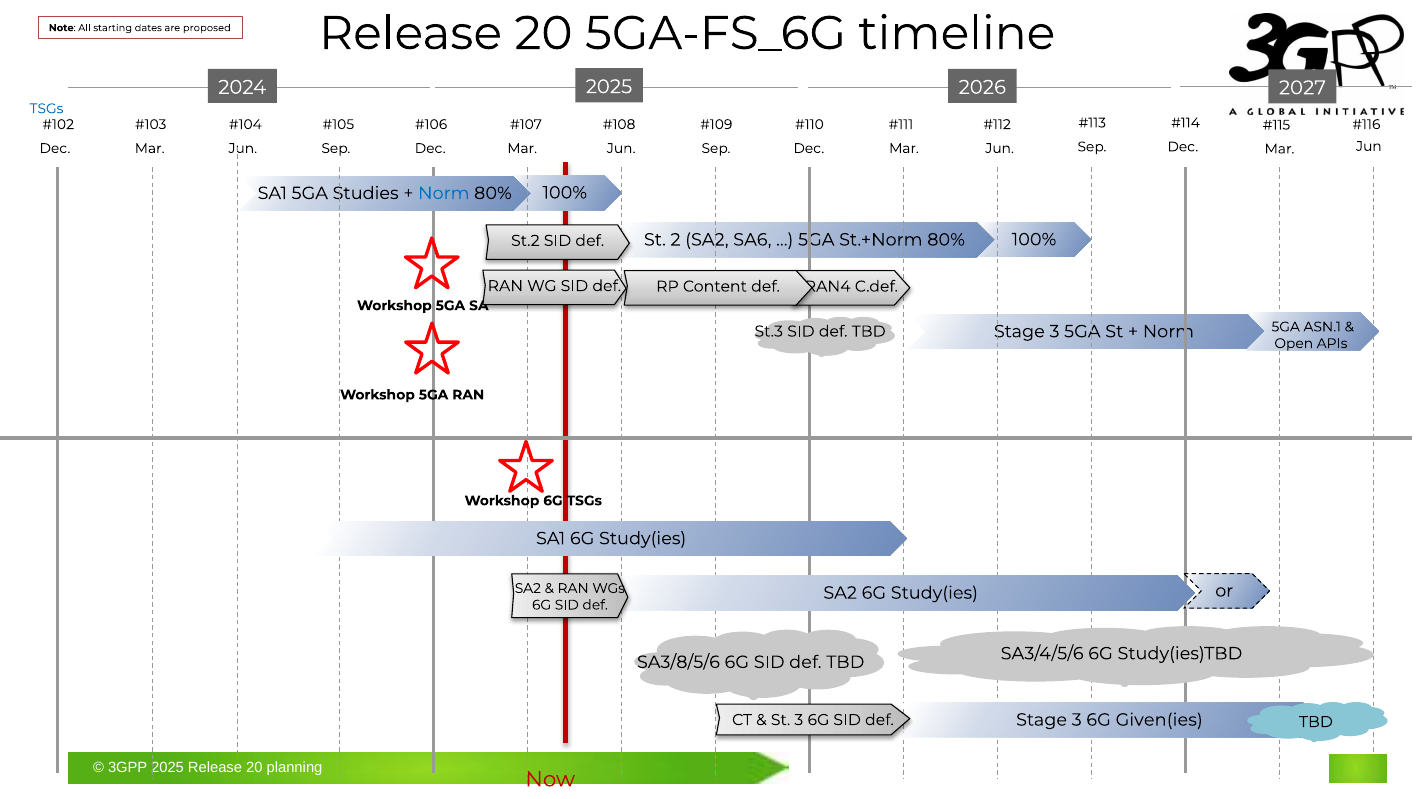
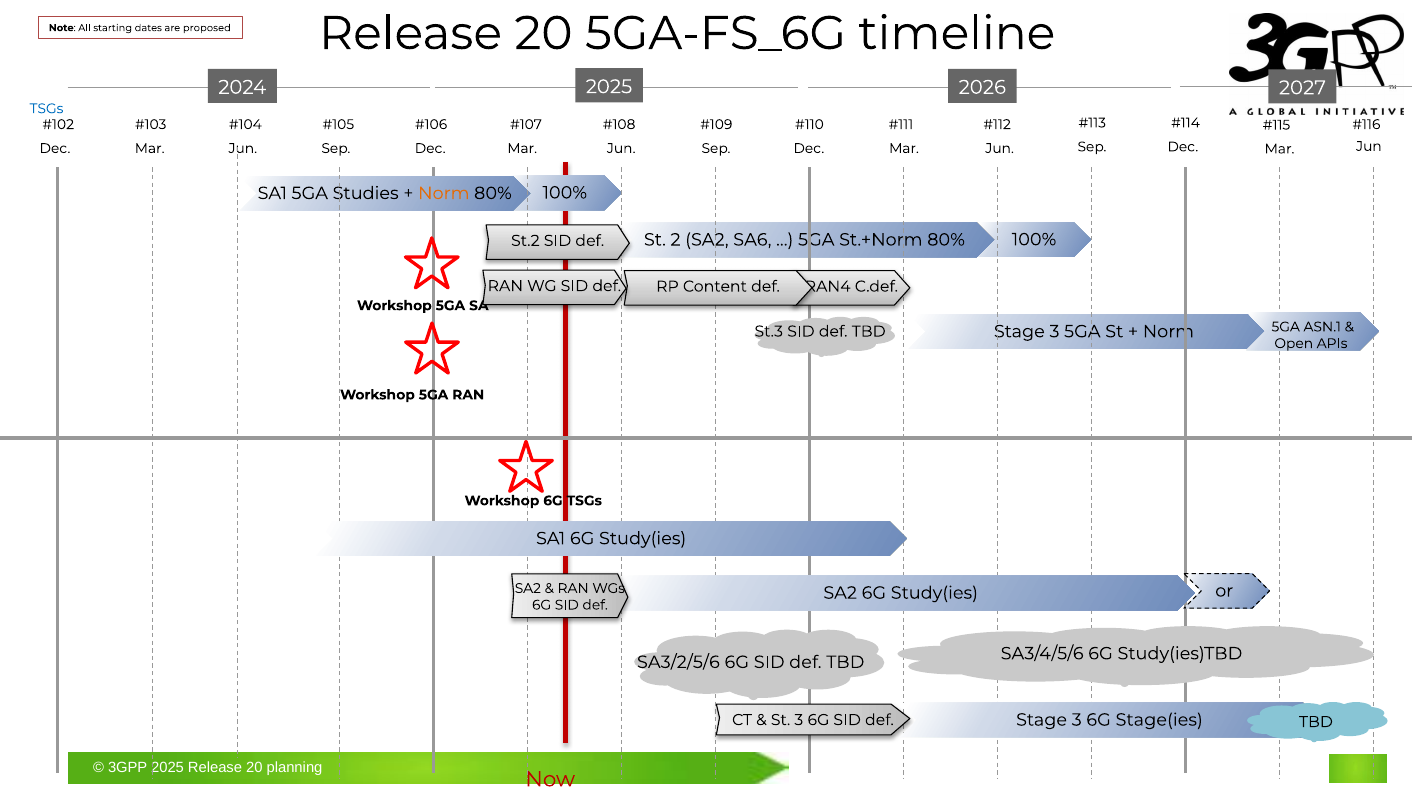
Norm at (444, 193) colour: blue -> orange
SA3/8/5/6: SA3/8/5/6 -> SA3/2/5/6
Given(ies: Given(ies -> Stage(ies
